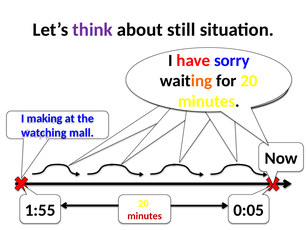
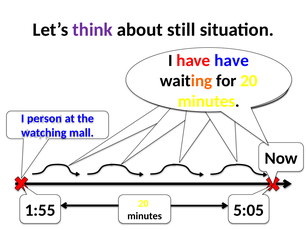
have sorry: sorry -> have
making: making -> person
0:05: 0:05 -> 5:05
minutes at (145, 216) colour: red -> black
